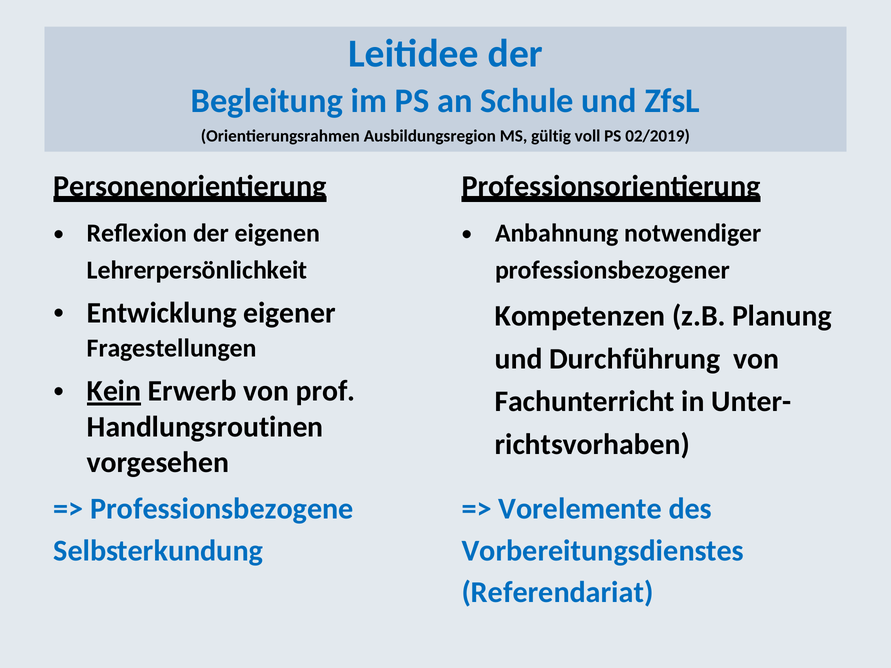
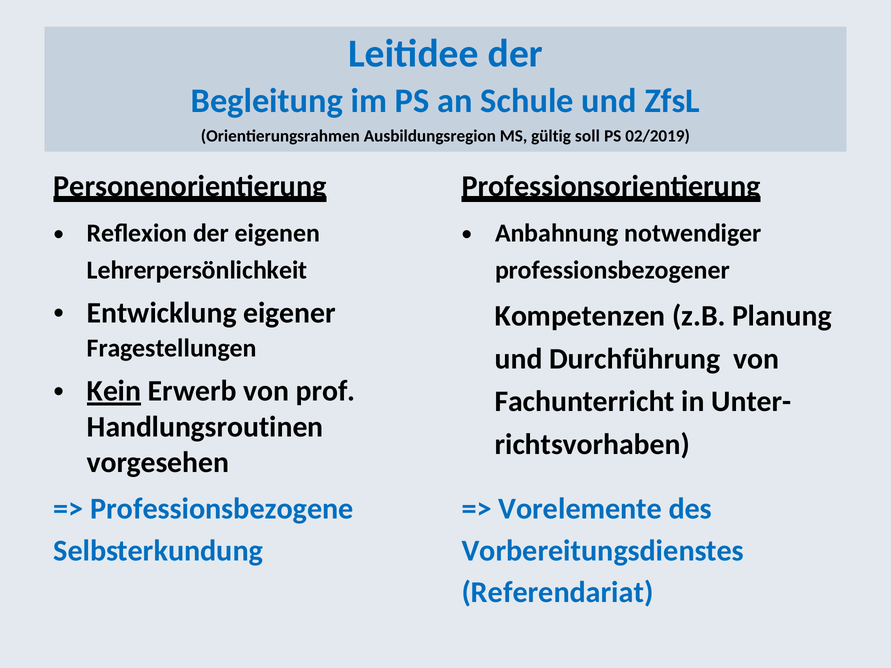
voll: voll -> soll
